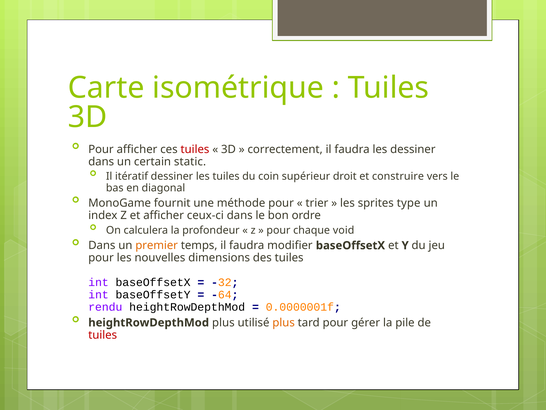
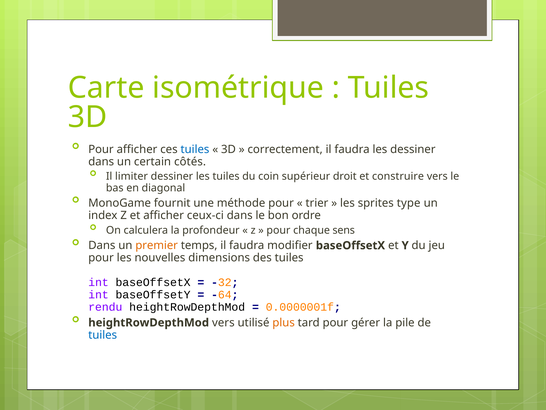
tuiles at (195, 149) colour: red -> blue
static: static -> côtés
itératif: itératif -> limiter
void: void -> sens
heightRowDepthMod plus: plus -> vers
tuiles at (103, 335) colour: red -> blue
